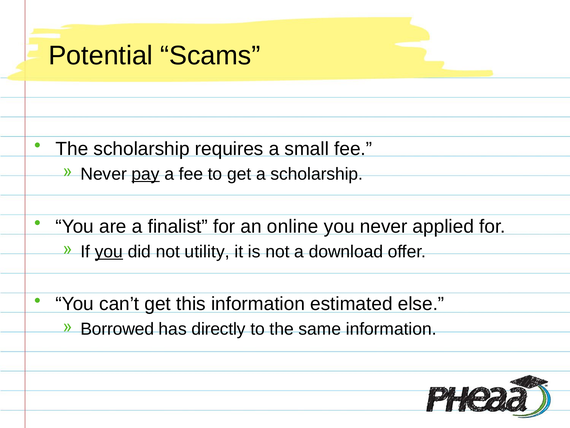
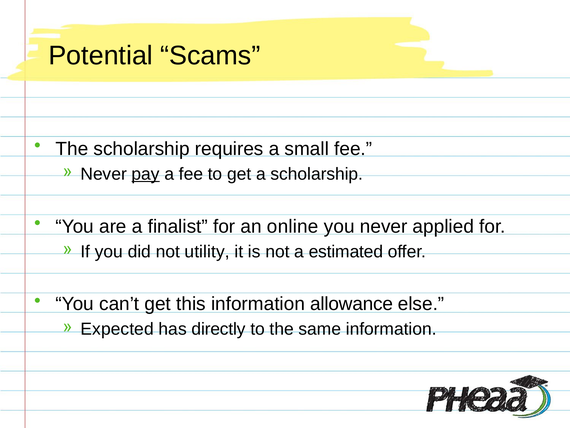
you at (109, 251) underline: present -> none
download: download -> estimated
estimated: estimated -> allowance
Borrowed: Borrowed -> Expected
